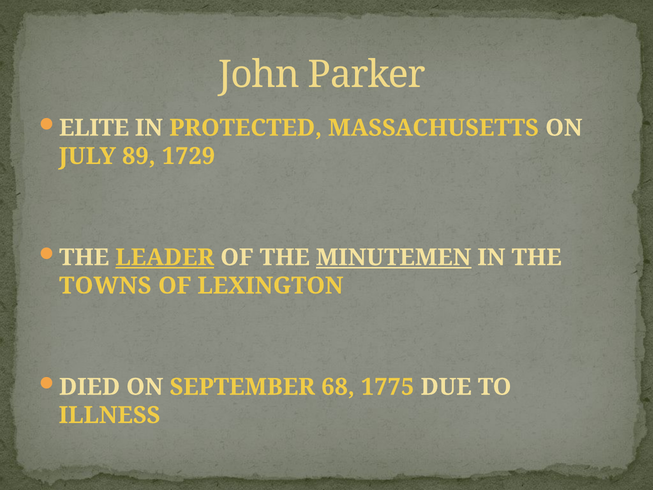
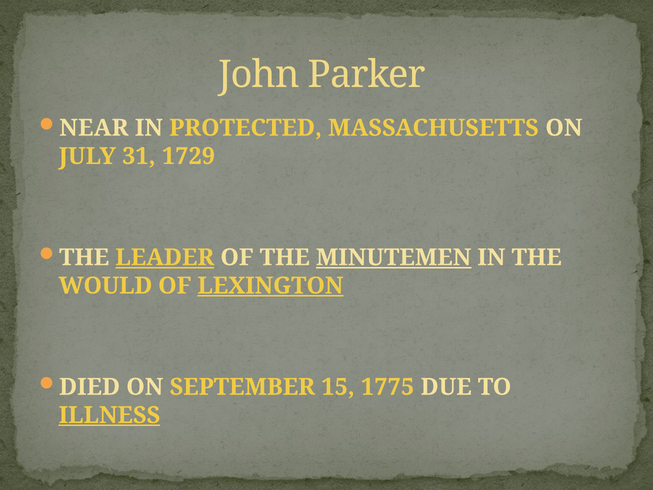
ELITE: ELITE -> NEAR
89: 89 -> 31
TOWNS: TOWNS -> WOULD
LEXINGTON underline: none -> present
68: 68 -> 15
ILLNESS underline: none -> present
